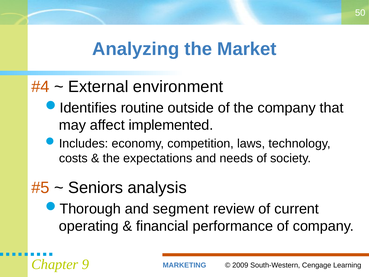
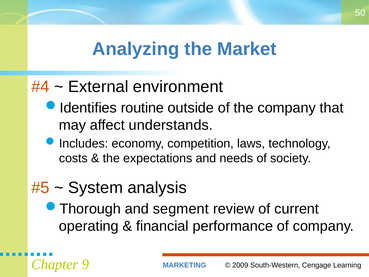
implemented: implemented -> understands
Seniors: Seniors -> System
